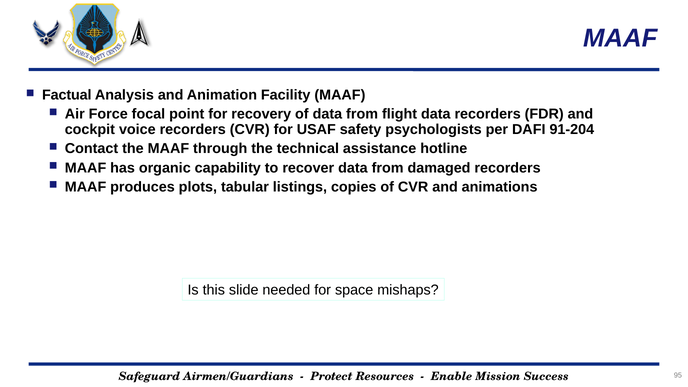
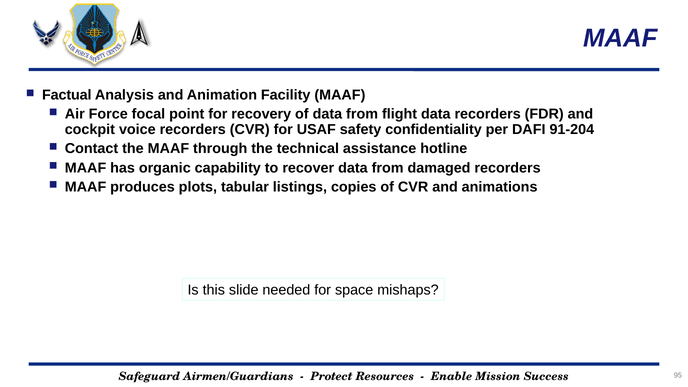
psychologists: psychologists -> confidentiality
